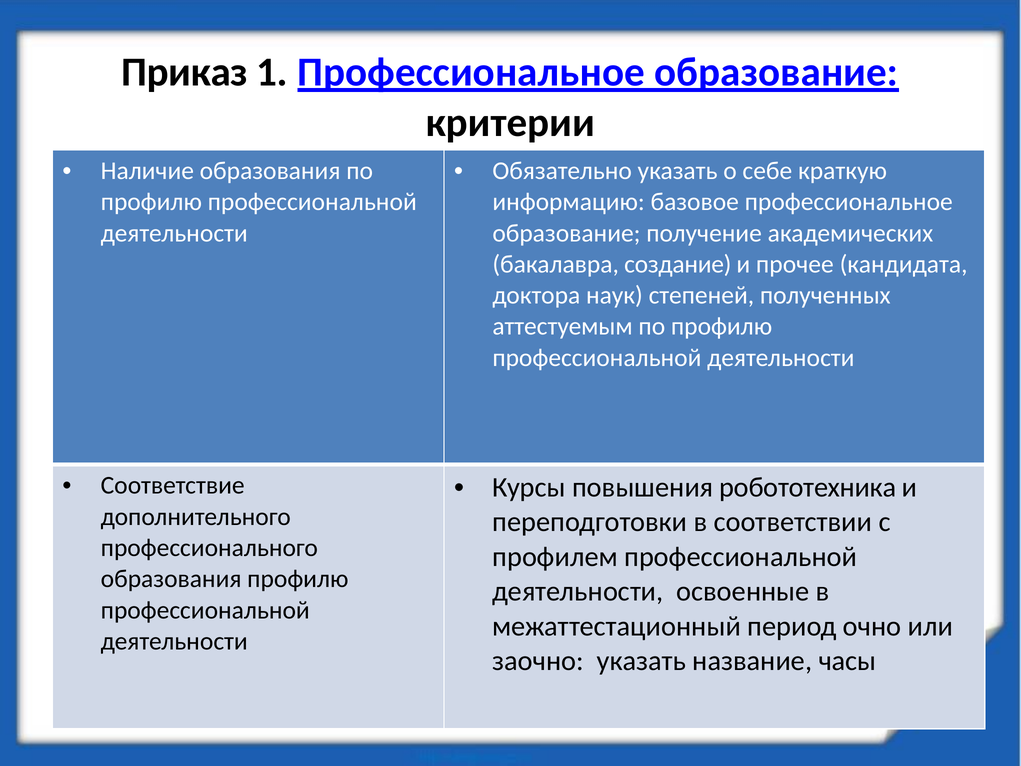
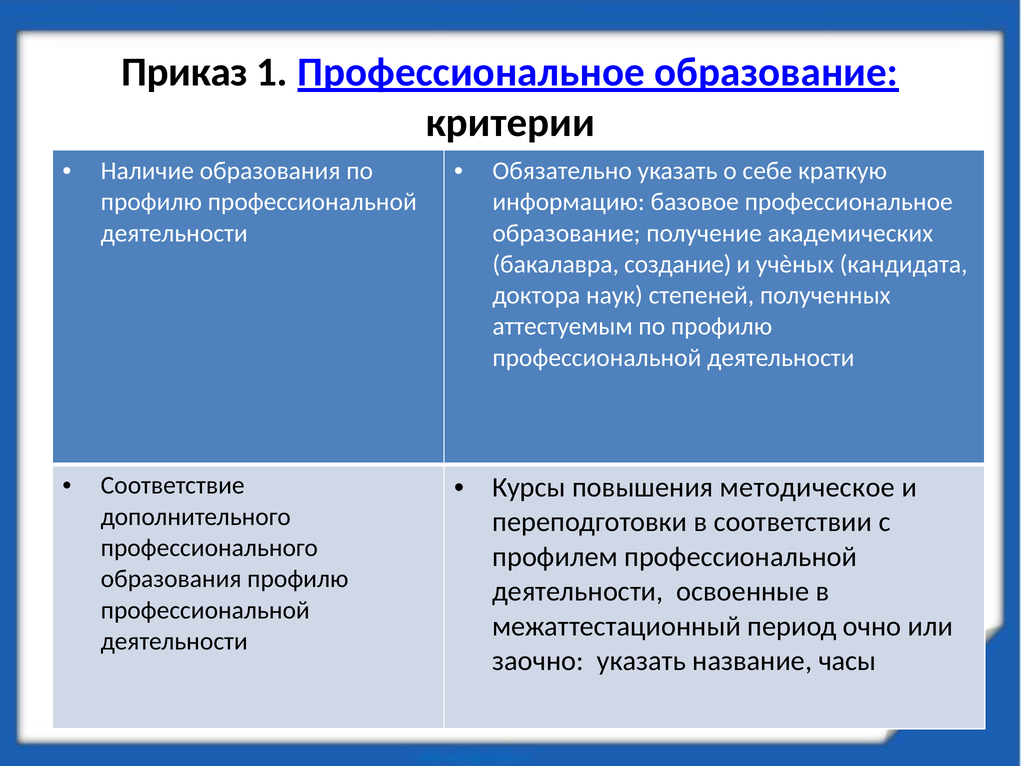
прочее: прочее -> учѐных
робототехника: робототехника -> методическое
